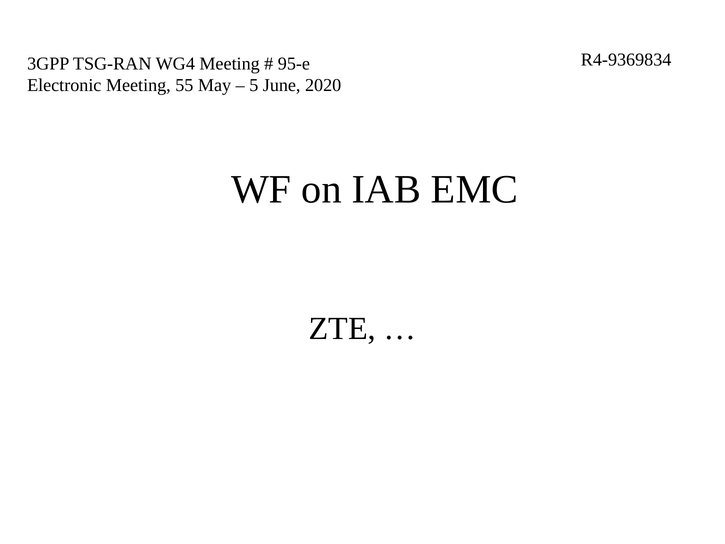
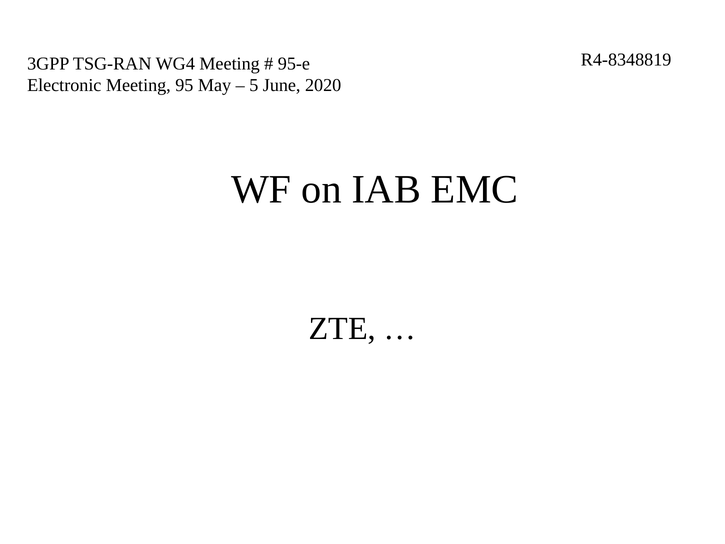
R4-9369834: R4-9369834 -> R4-8348819
55: 55 -> 95
